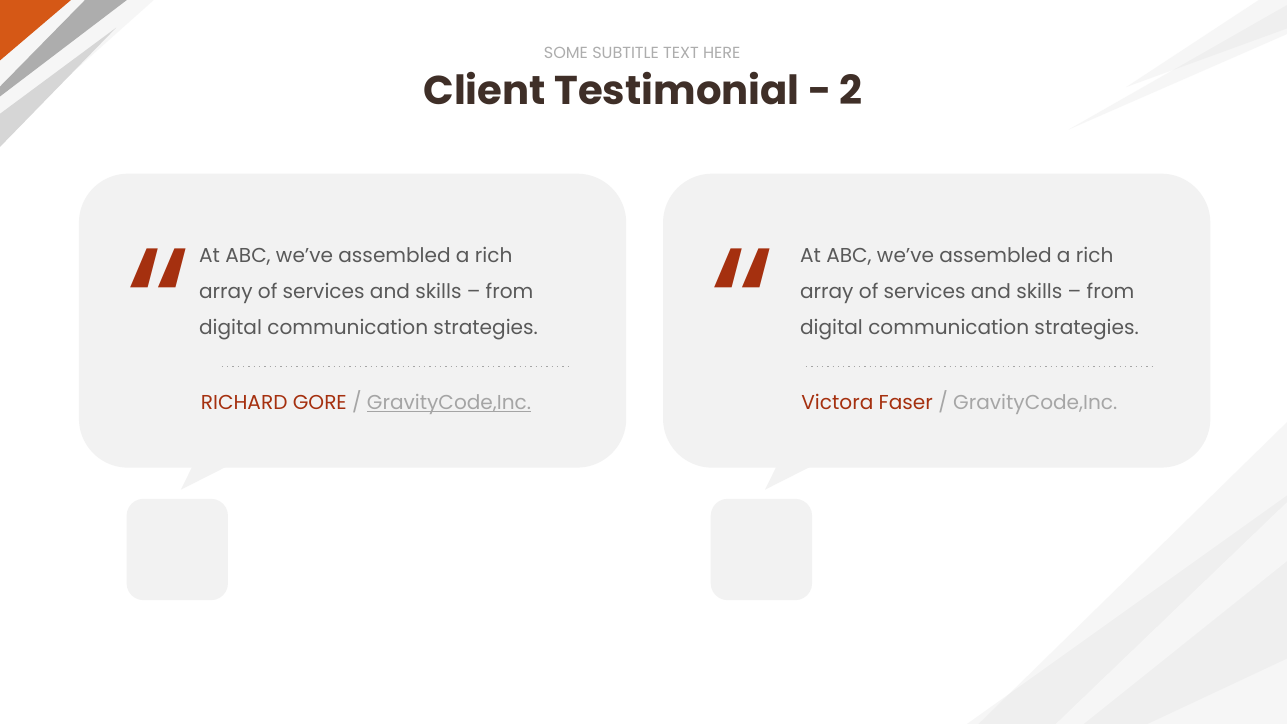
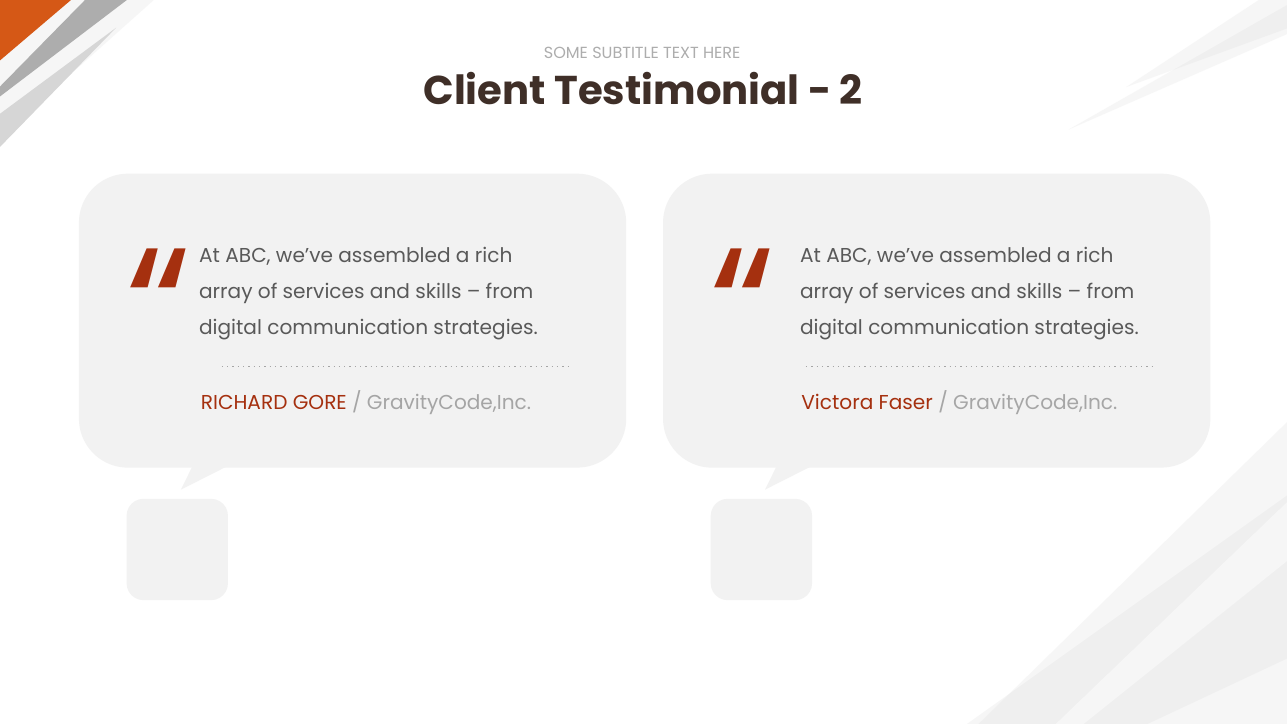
GravityCode,Inc at (449, 403) underline: present -> none
